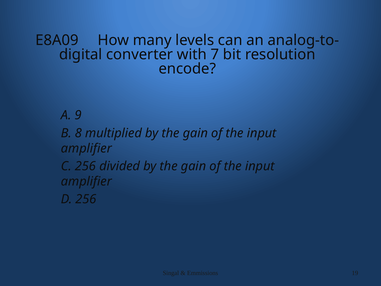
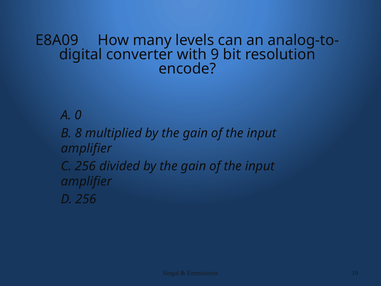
7: 7 -> 9
9: 9 -> 0
